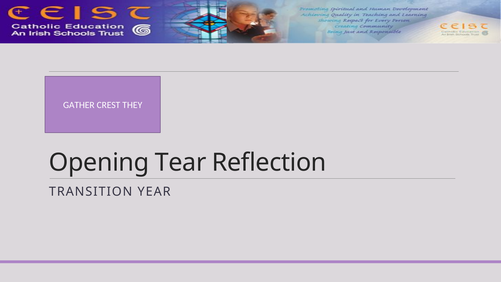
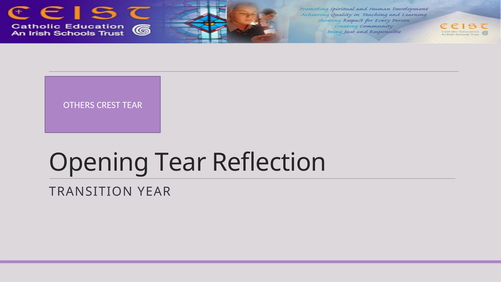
GATHER: GATHER -> OTHERS
CREST THEY: THEY -> TEAR
